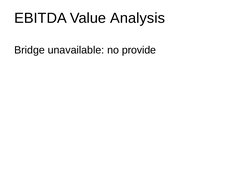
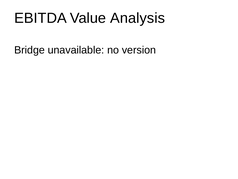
provide: provide -> version
